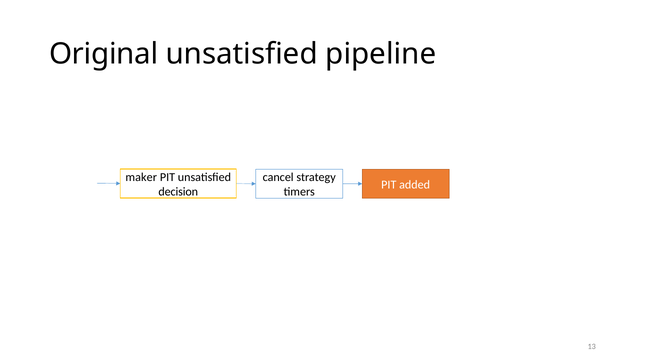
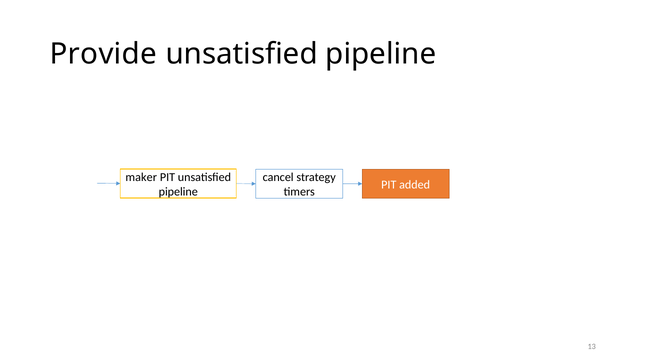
Original: Original -> Provide
decision at (178, 191): decision -> pipeline
